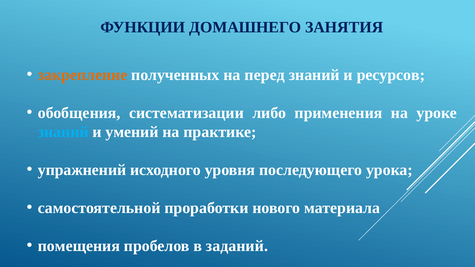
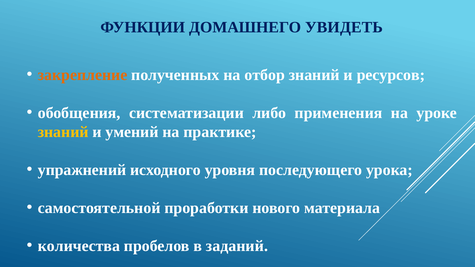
ЗАНЯТИЯ: ЗАНЯТИЯ -> УВИДЕТЬ
перед: перед -> отбор
знаний at (63, 132) colour: light blue -> yellow
помещения: помещения -> количества
